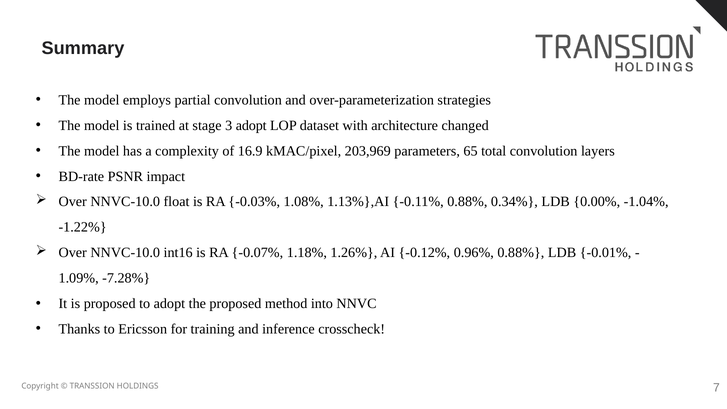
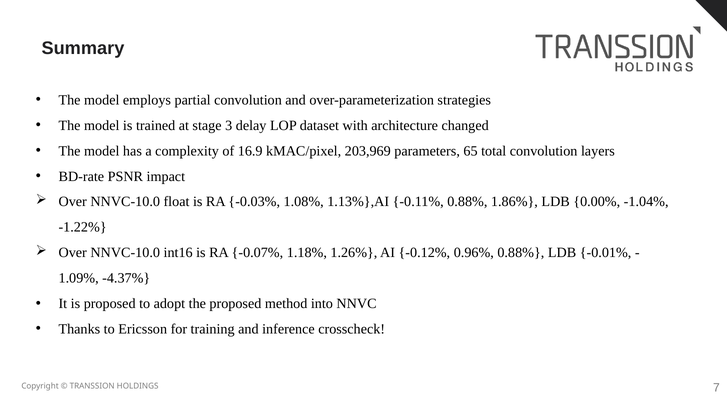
3 adopt: adopt -> delay
0.34%: 0.34% -> 1.86%
-7.28%: -7.28% -> -4.37%
